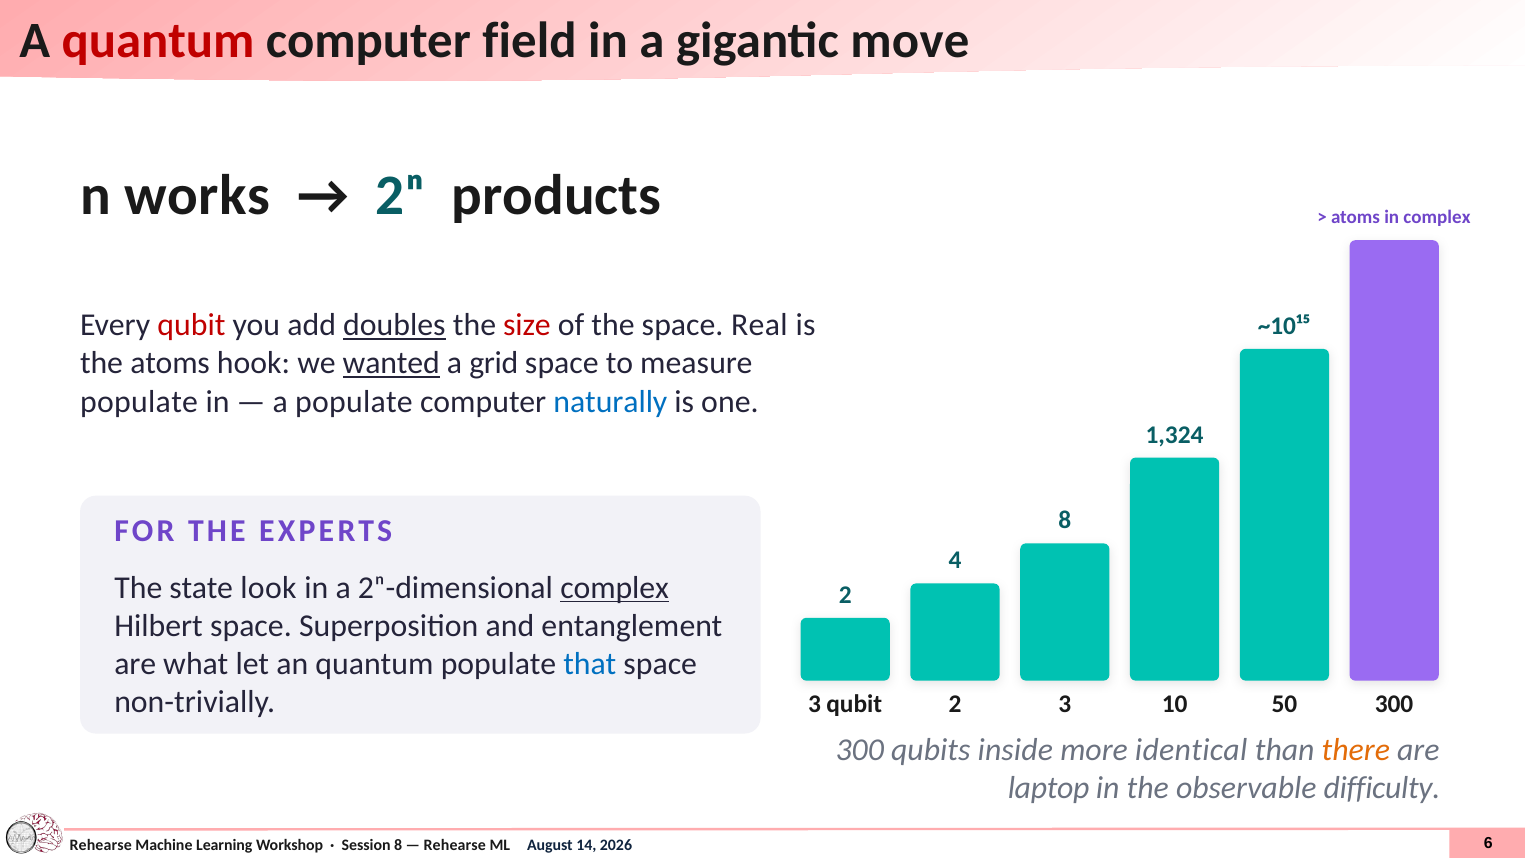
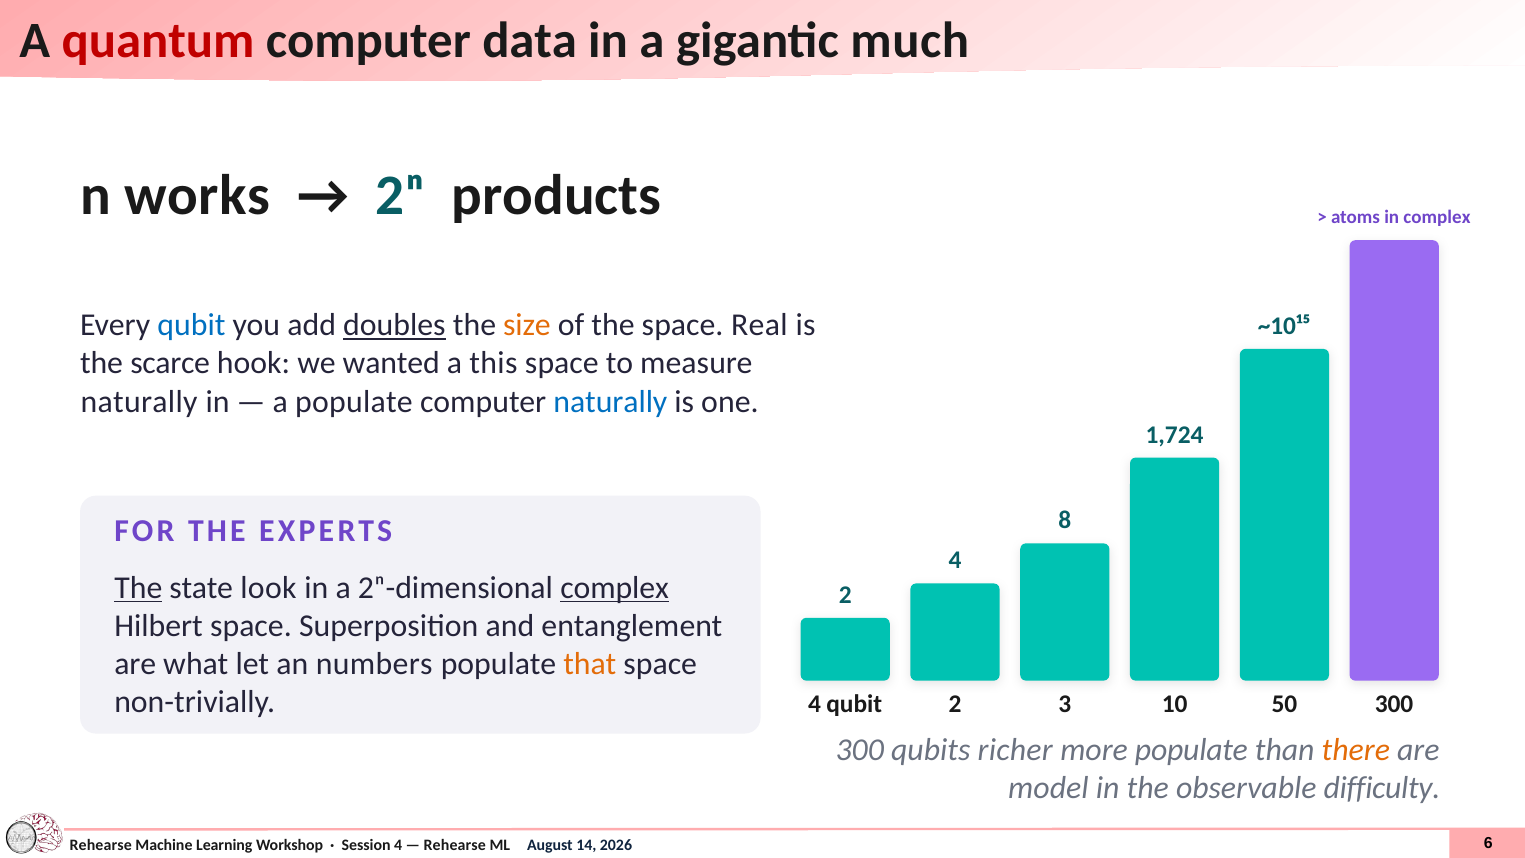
field: field -> data
move: move -> much
qubit at (191, 325) colour: red -> blue
size colour: red -> orange
the atoms: atoms -> scarce
wanted underline: present -> none
grid: grid -> this
populate at (139, 401): populate -> naturally
1,324: 1,324 -> 1,724
The at (138, 588) underline: none -> present
an quantum: quantum -> numbers
that colour: blue -> orange
non-trivially 3: 3 -> 4
inside: inside -> richer
more identical: identical -> populate
laptop: laptop -> model
8 at (398, 845): 8 -> 4
